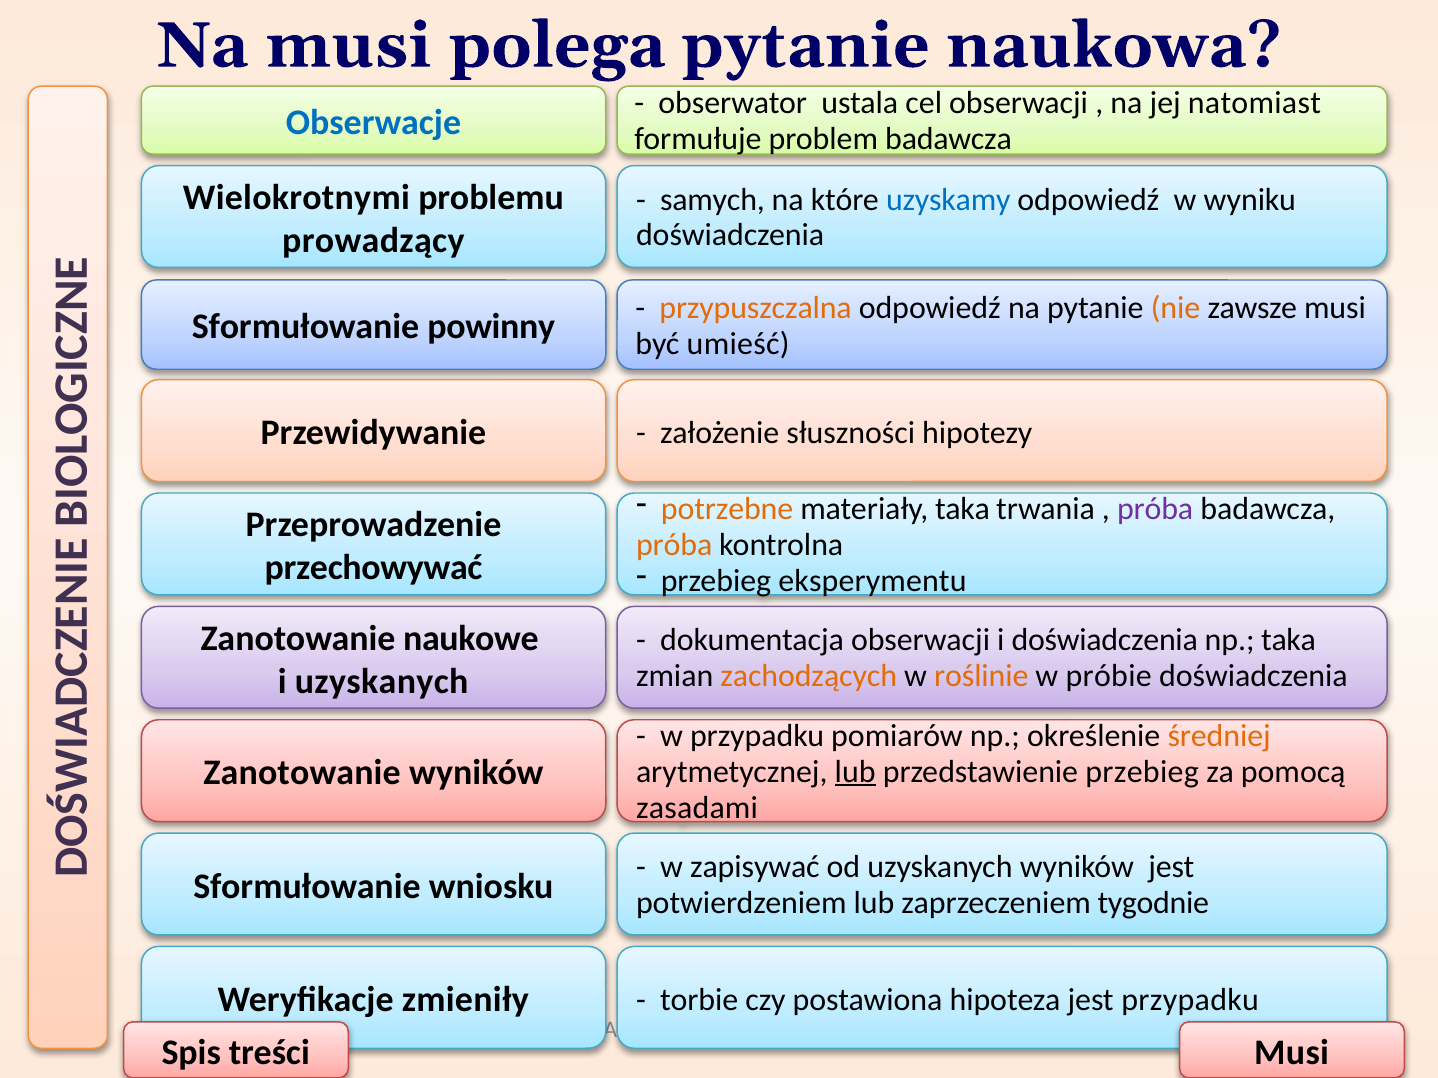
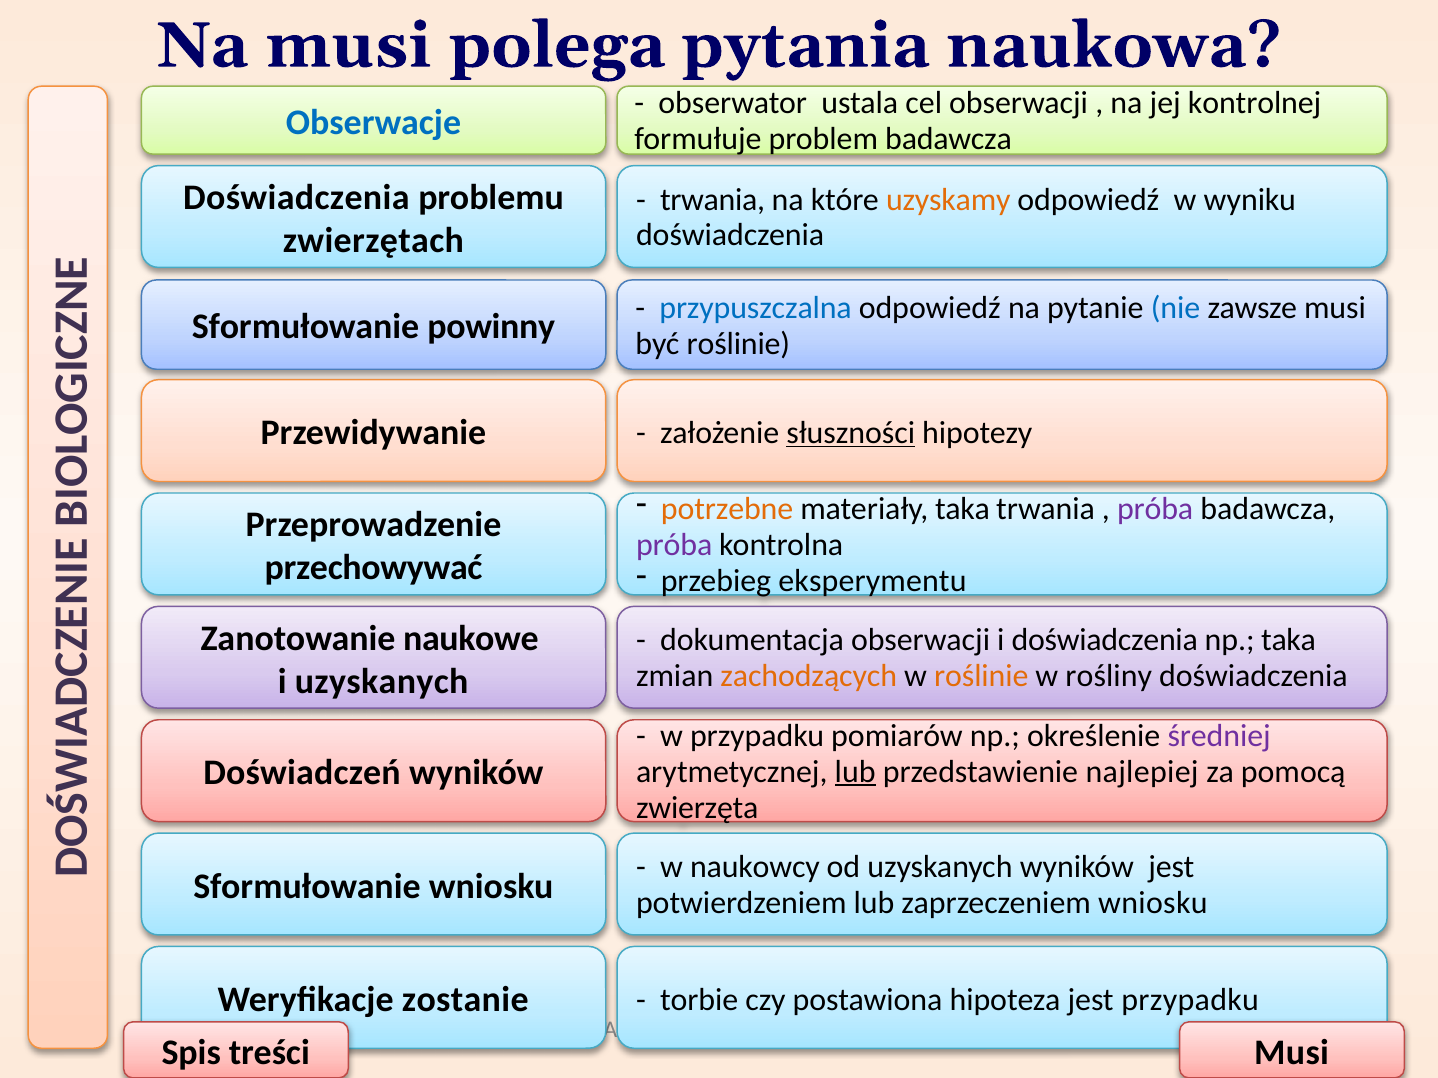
polega pytanie: pytanie -> pytania
natomiast: natomiast -> kontrolnej
Wielokrotnymi at (296, 197): Wielokrotnymi -> Doświadczenia
samych at (712, 200): samych -> trwania
uzyskamy colour: blue -> orange
prowadzący: prowadzący -> zwierzętach
przypuszczalna colour: orange -> blue
nie colour: orange -> blue
być umieść: umieść -> roślinie
słuszności underline: none -> present
próba at (674, 545) colour: orange -> purple
próbie: próbie -> rośliny
średniej colour: orange -> purple
Zanotowanie at (302, 773): Zanotowanie -> Doświadczeń
przedstawienie przebieg: przebieg -> najlepiej
zasadami: zasadami -> zwierzęta
zapisywać: zapisywać -> naukowcy
zaprzeczeniem tygodnie: tygodnie -> wniosku
zmieniły: zmieniły -> zostanie
